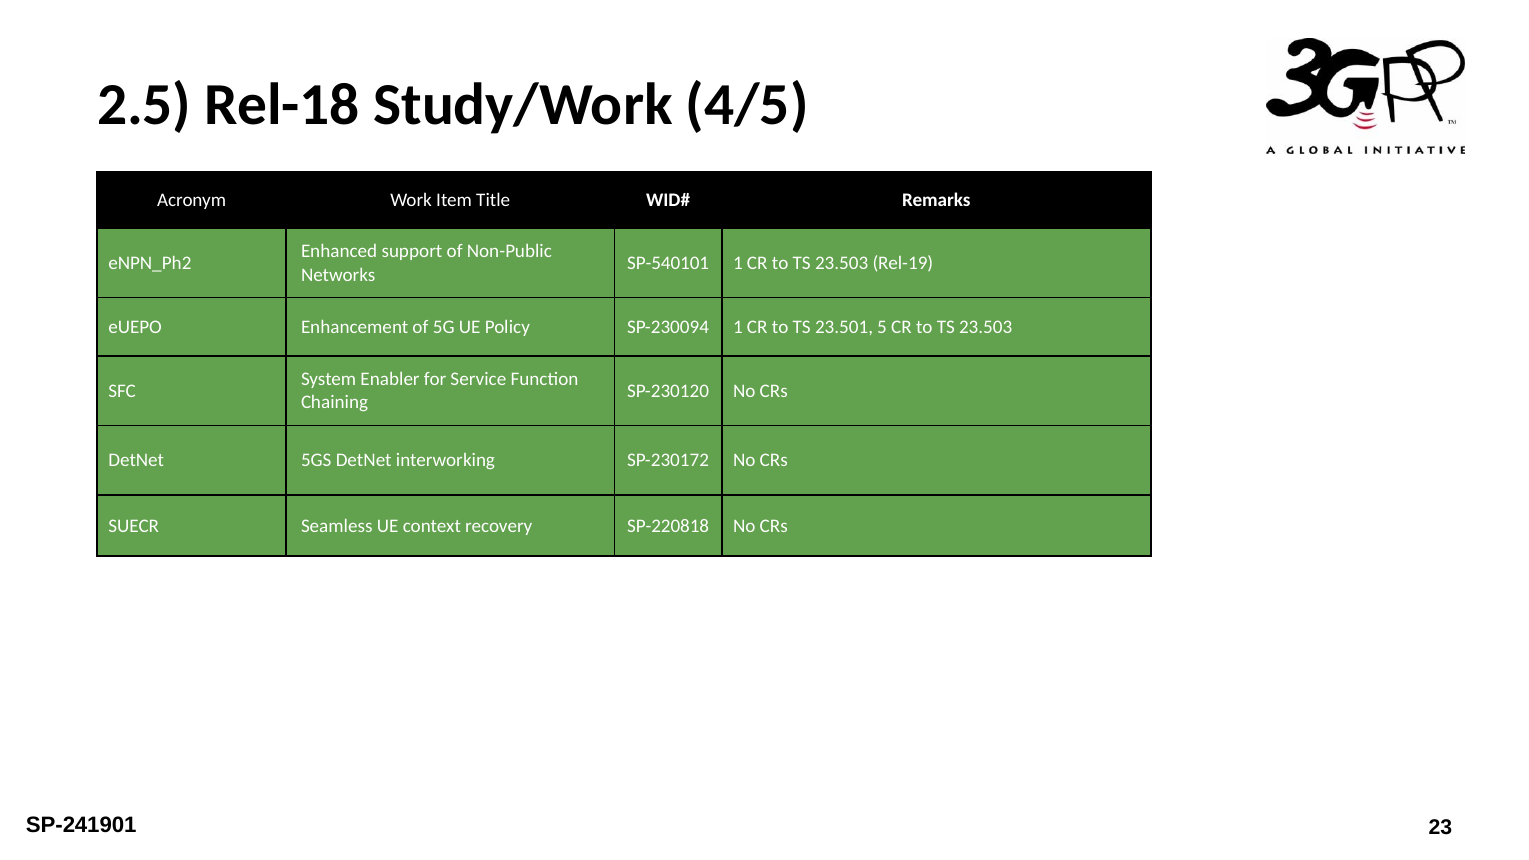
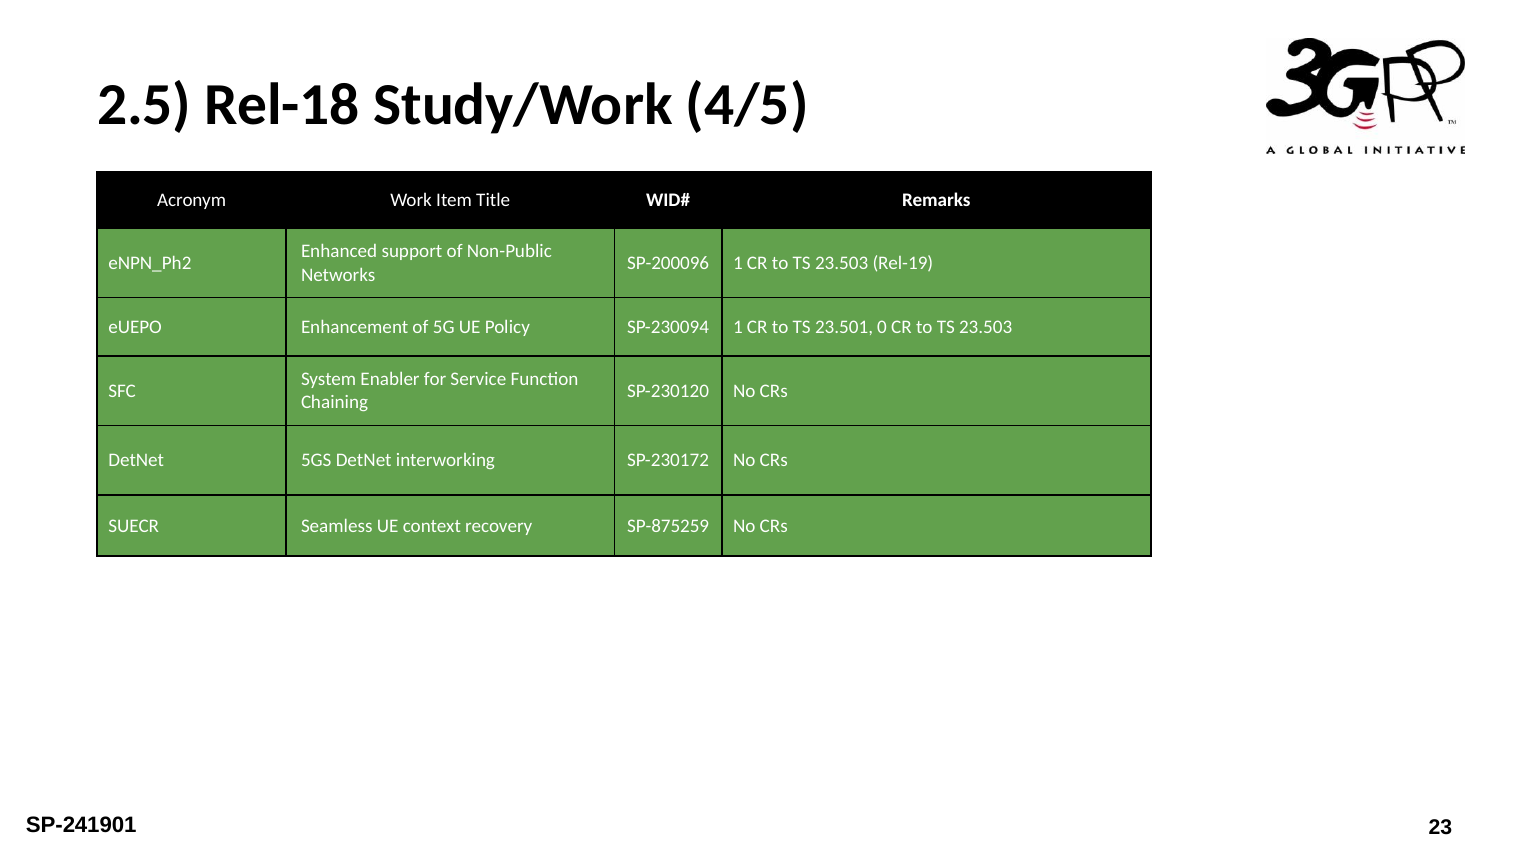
SP-540101: SP-540101 -> SP-200096
5: 5 -> 0
SP-220818: SP-220818 -> SP-875259
